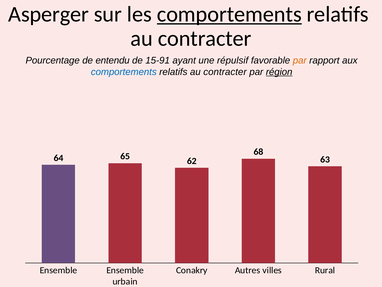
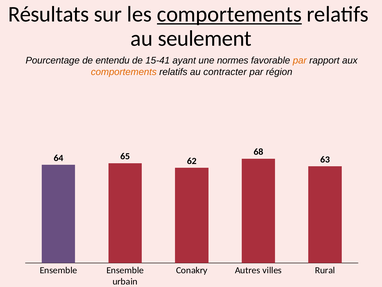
Asperger: Asperger -> Résultats
contracter at (205, 38): contracter -> seulement
15-91: 15-91 -> 15-41
répulsif: répulsif -> normes
comportements at (124, 72) colour: blue -> orange
région underline: present -> none
